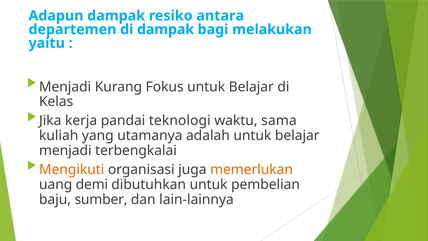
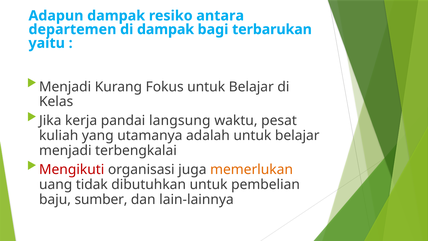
melakukan: melakukan -> terbarukan
teknologi: teknologi -> langsung
sama: sama -> pesat
Mengikuti colour: orange -> red
demi: demi -> tidak
